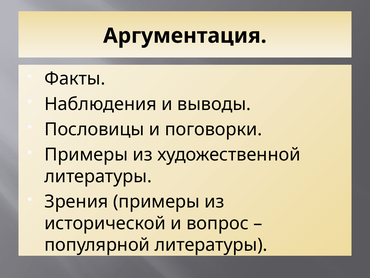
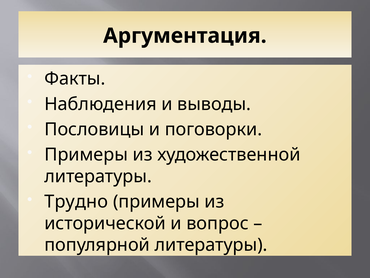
Зрения: Зрения -> Трудно
